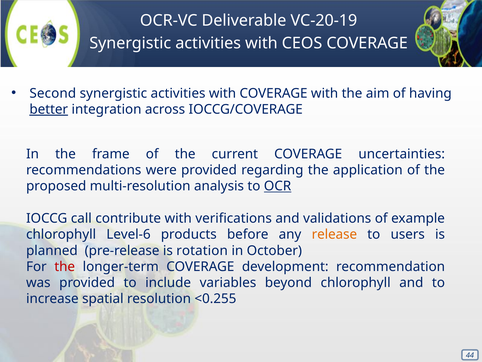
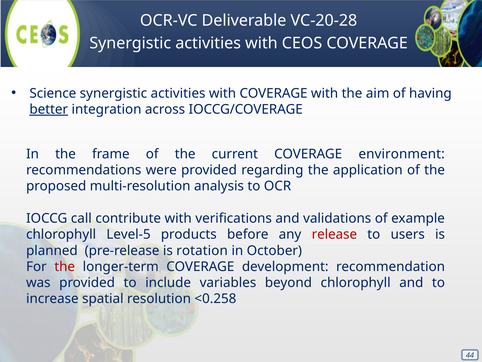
VC-20-19: VC-20-19 -> VC-20-28
Second: Second -> Science
uncertainties: uncertainties -> environment
OCR underline: present -> none
Level-6: Level-6 -> Level-5
release colour: orange -> red
<0.255: <0.255 -> <0.258
